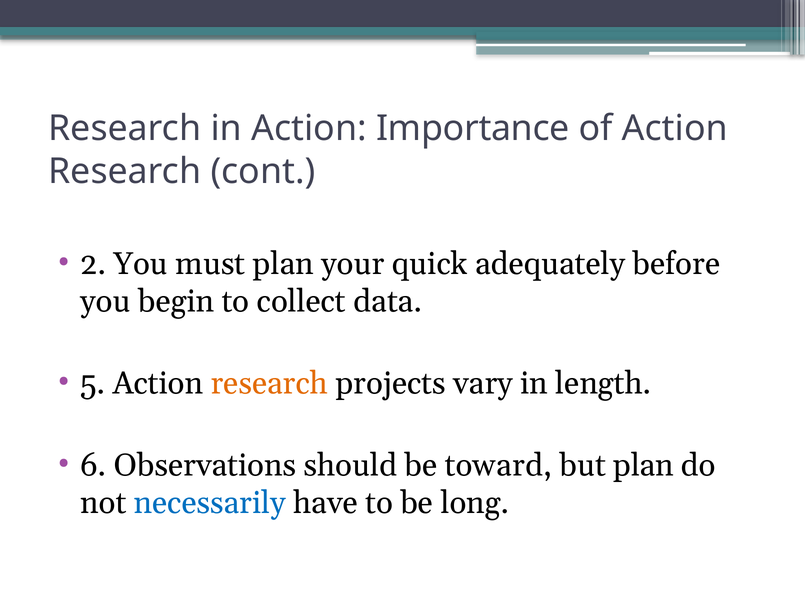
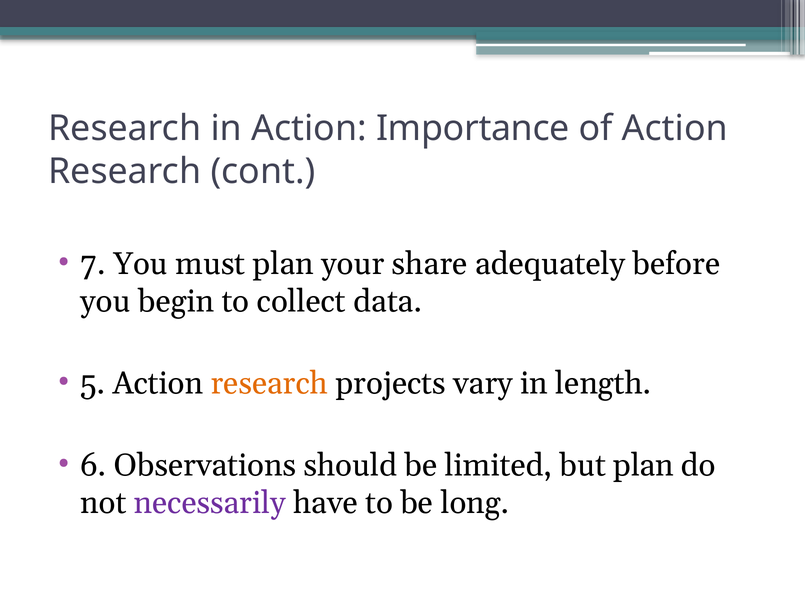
2: 2 -> 7
quick: quick -> share
toward: toward -> limited
necessarily colour: blue -> purple
